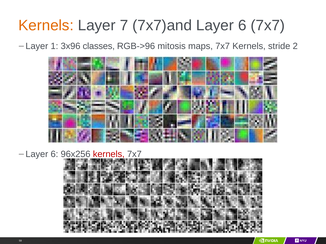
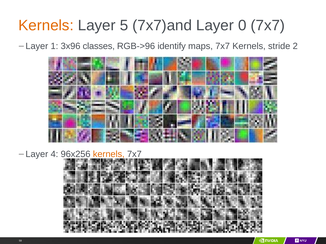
7: 7 -> 5
7x7)and Layer 6: 6 -> 0
mitosis: mitosis -> identify
6 at (54, 154): 6 -> 4
kernels at (109, 154) colour: red -> orange
